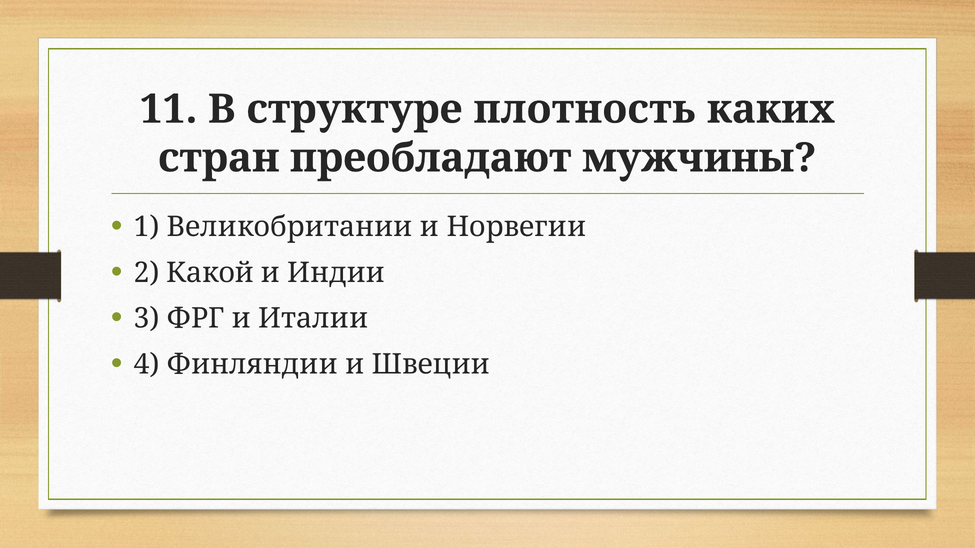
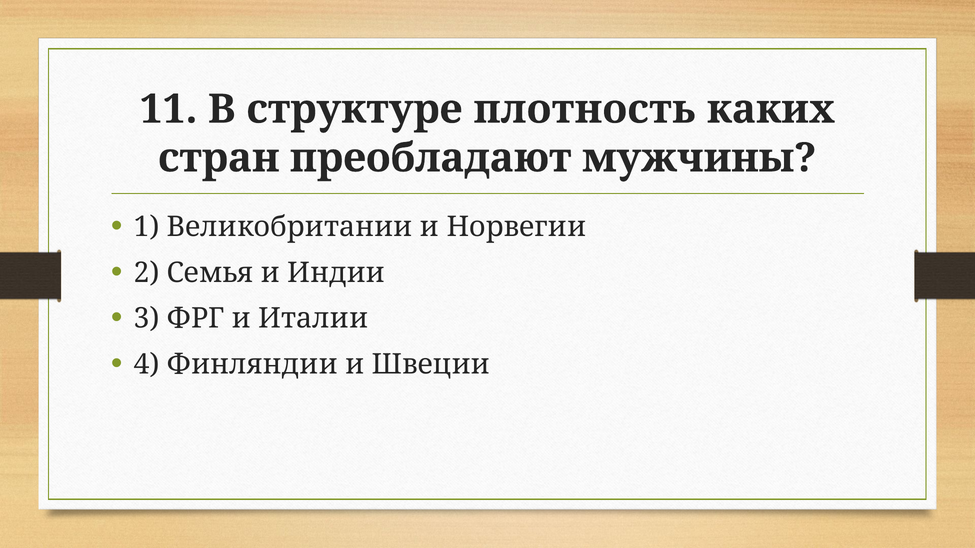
Какой: Какой -> Семья
